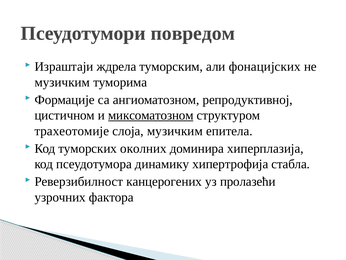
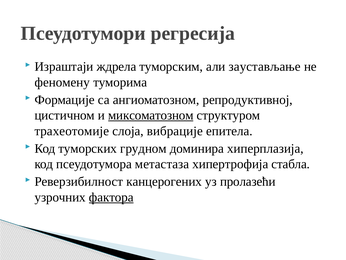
повредом: повредом -> регресија
фонацијских: фонацијских -> заустављањe
музичким at (62, 82): музичким -> феномену
слоја музичким: музичким -> вибрације
околних: околних -> грудном
динамику: динамику -> метастаза
фактора underline: none -> present
